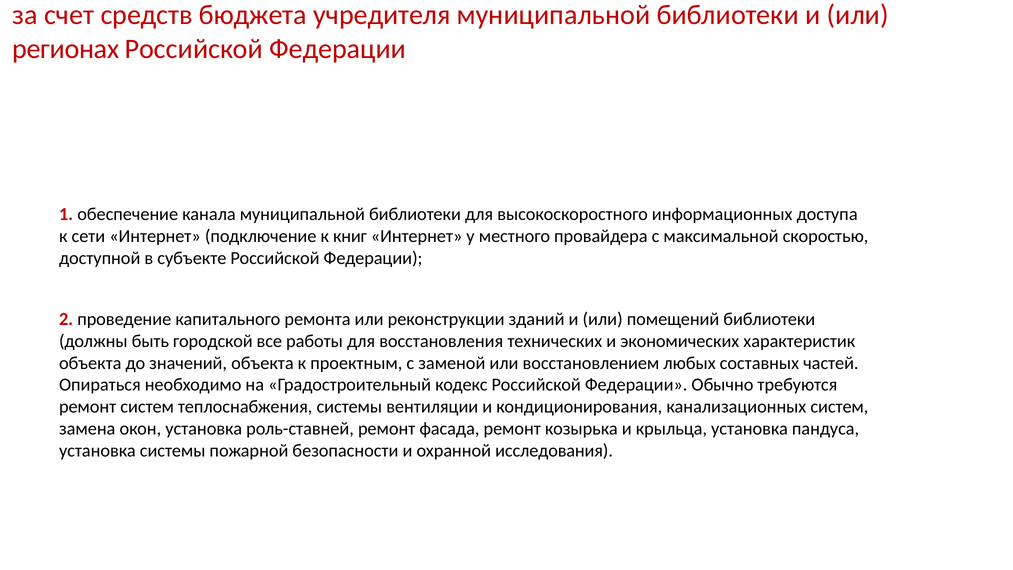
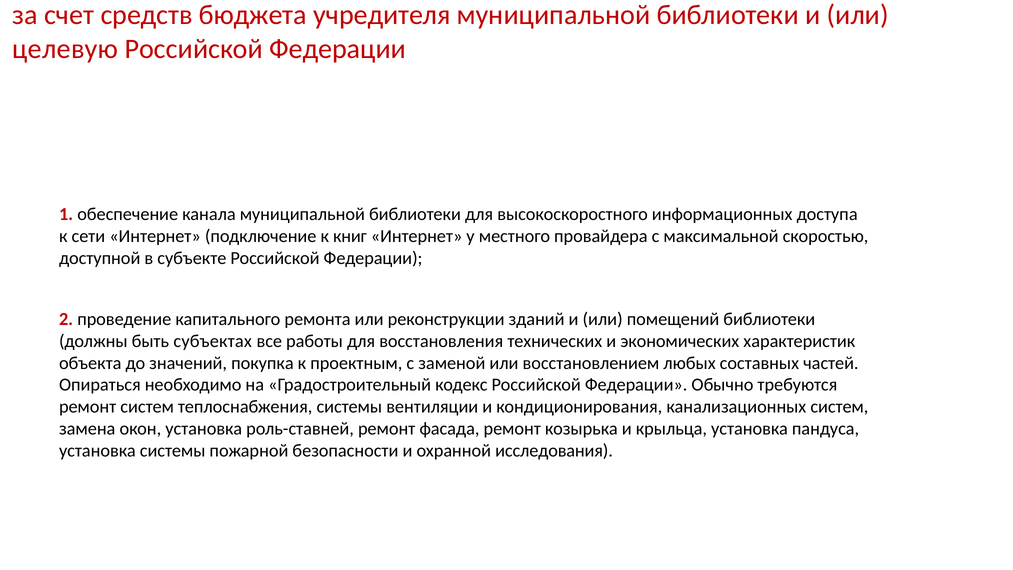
регионах: регионах -> целевую
городской: городской -> субъектах
значений объекта: объекта -> покупка
